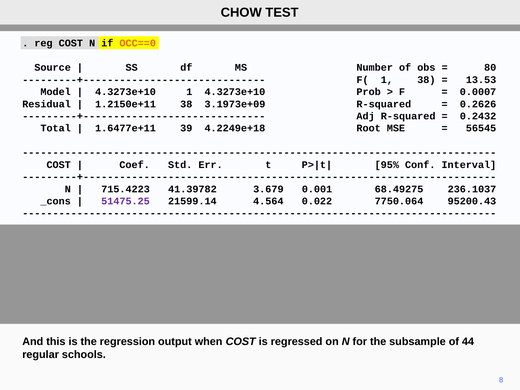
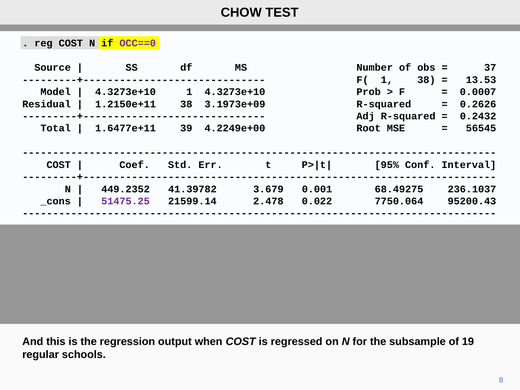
OCC==0 colour: orange -> purple
80: 80 -> 37
4.2249e+18: 4.2249e+18 -> 4.2249e+00
715.4223: 715.4223 -> 449.2352
4.564: 4.564 -> 2.478
44: 44 -> 19
